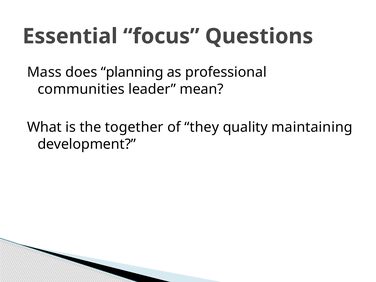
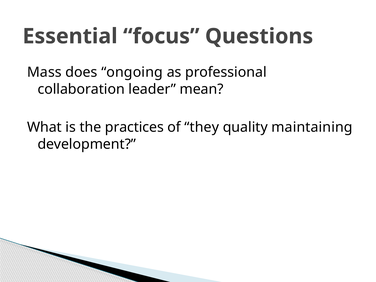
planning: planning -> ongoing
communities: communities -> collaboration
together: together -> practices
